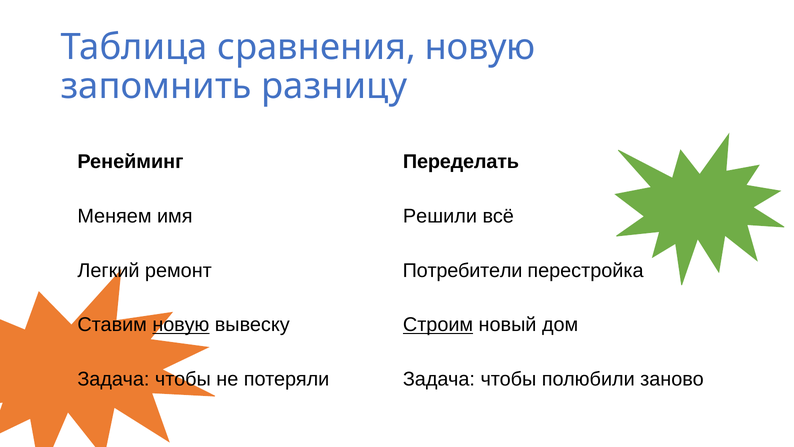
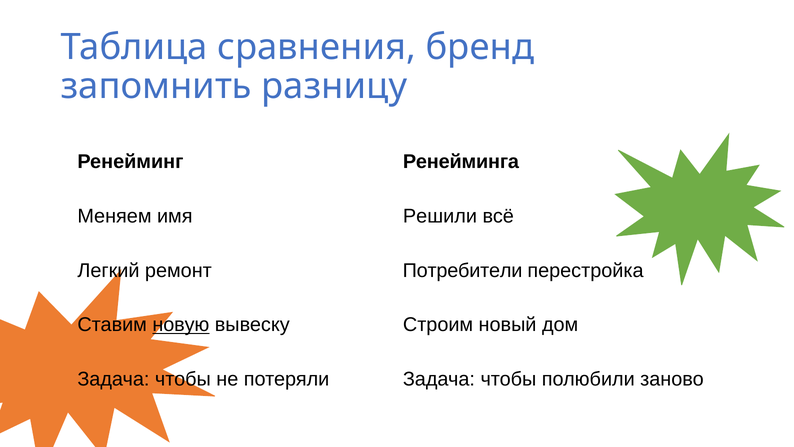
сравнения новую: новую -> бренд
Переделать: Переделать -> Ренейминга
Строим underline: present -> none
